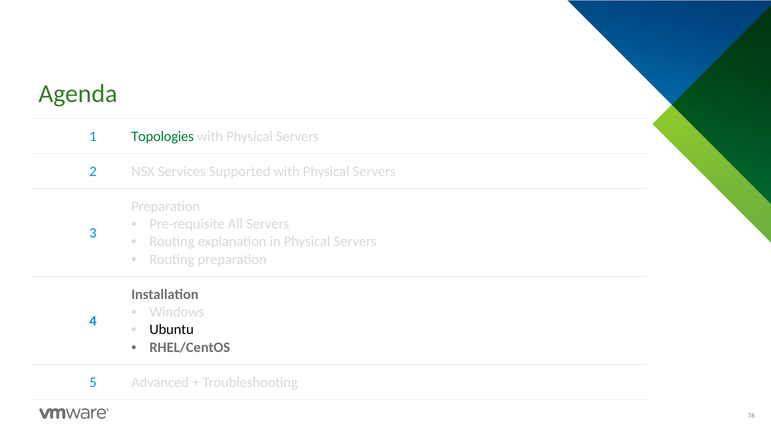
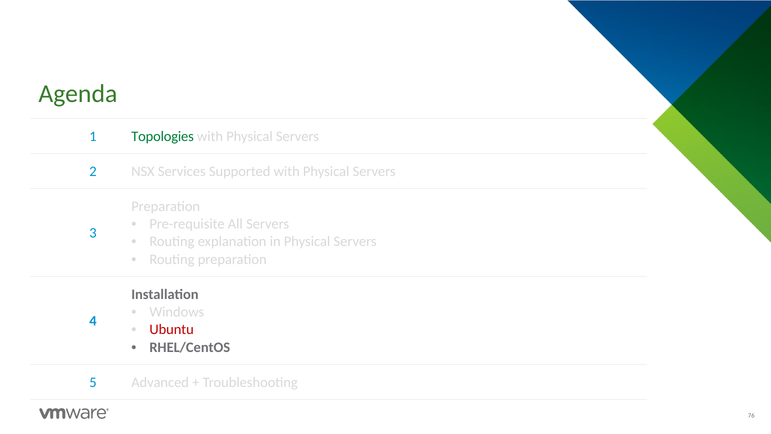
Ubuntu colour: black -> red
